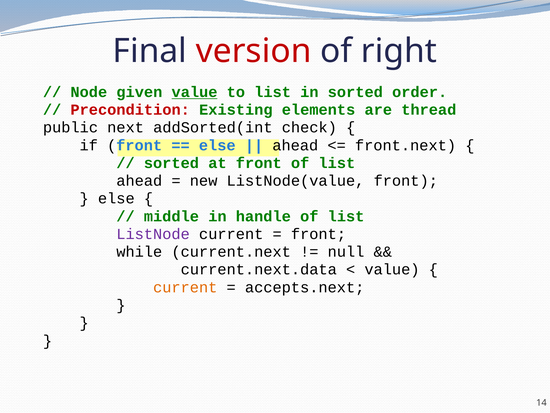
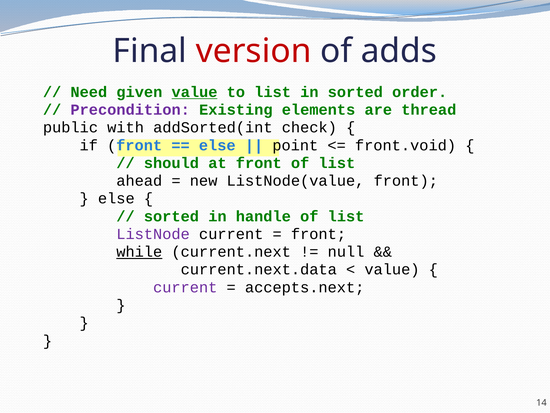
right: right -> adds
Node: Node -> Need
Precondition colour: red -> purple
next: next -> with
ahead at (295, 145): ahead -> point
front.next: front.next -> front.void
sorted at (171, 163): sorted -> should
middle at (171, 216): middle -> sorted
while underline: none -> present
current at (185, 287) colour: orange -> purple
